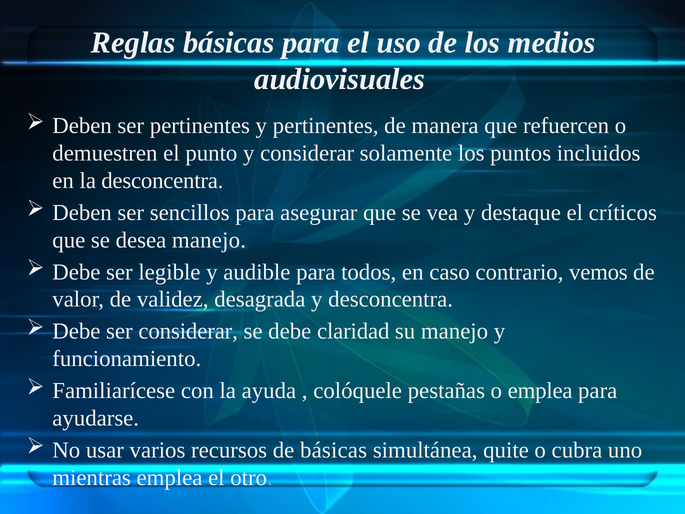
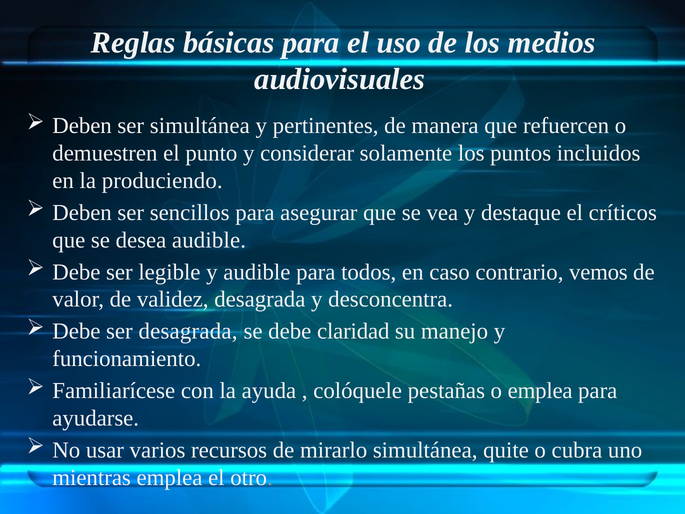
ser pertinentes: pertinentes -> simultánea
la desconcentra: desconcentra -> produciendo
desea manejo: manejo -> audible
ser considerar: considerar -> desagrada
de básicas: básicas -> mirarlo
